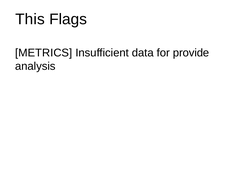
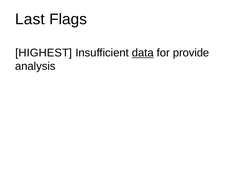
This: This -> Last
METRICS: METRICS -> HIGHEST
data underline: none -> present
